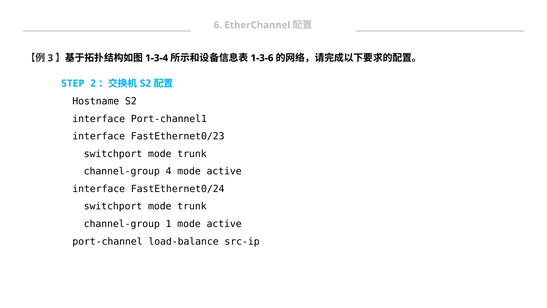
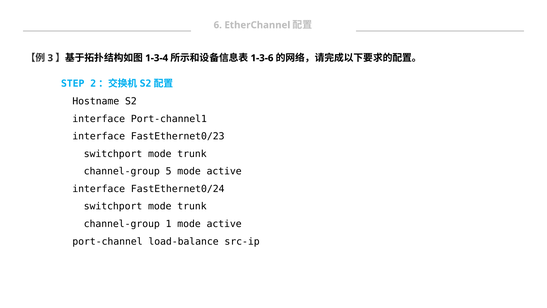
4: 4 -> 5
